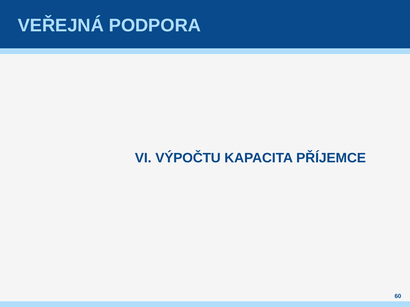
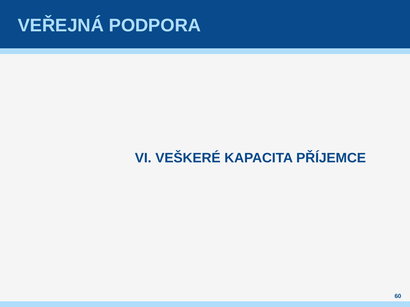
VÝPOČTU: VÝPOČTU -> VEŠKERÉ
